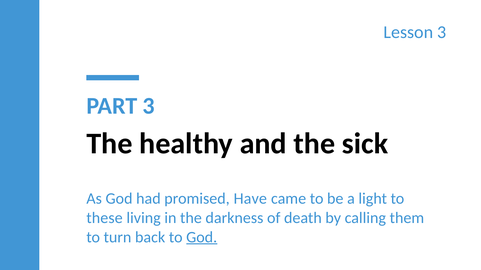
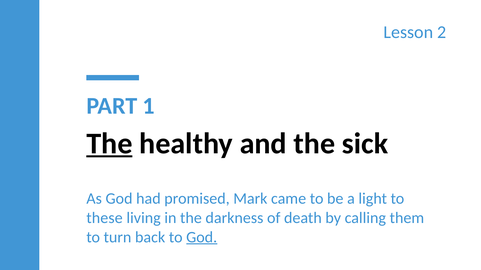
Lesson 3: 3 -> 2
PART 3: 3 -> 1
The at (109, 144) underline: none -> present
Have: Have -> Mark
